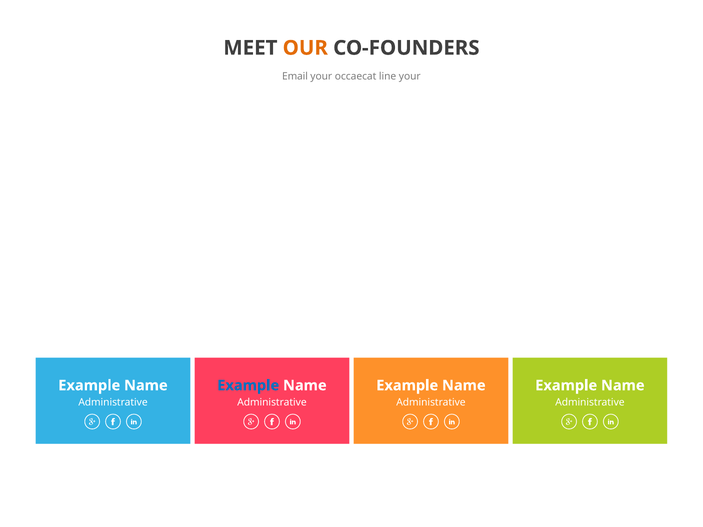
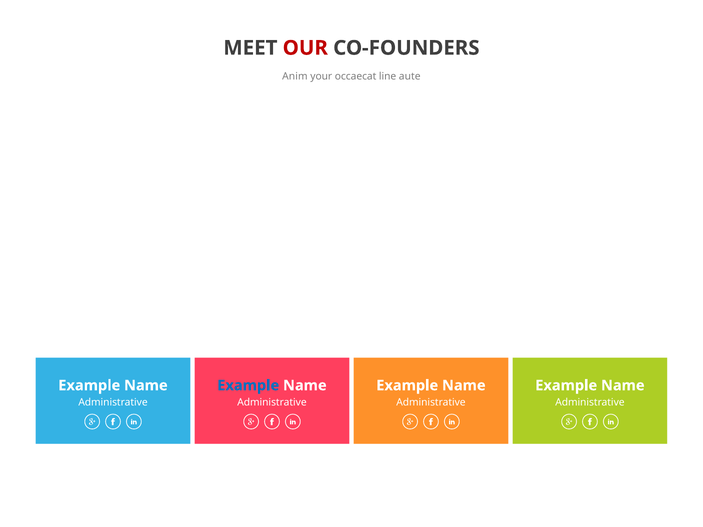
OUR colour: orange -> red
Email: Email -> Anim
line your: your -> aute
